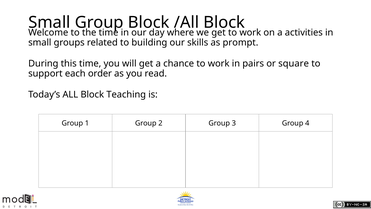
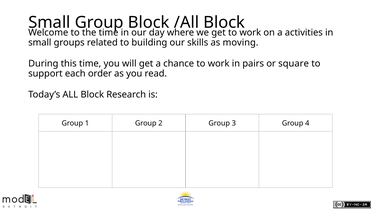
prompt: prompt -> moving
Teaching: Teaching -> Research
